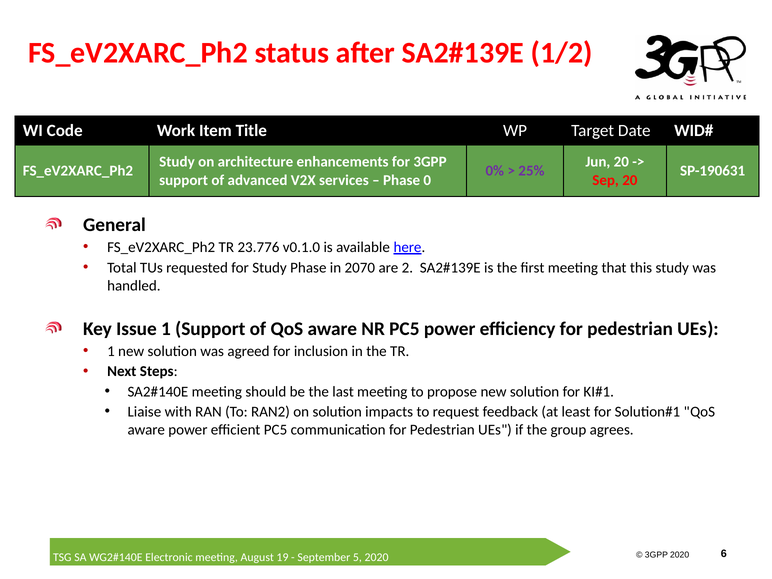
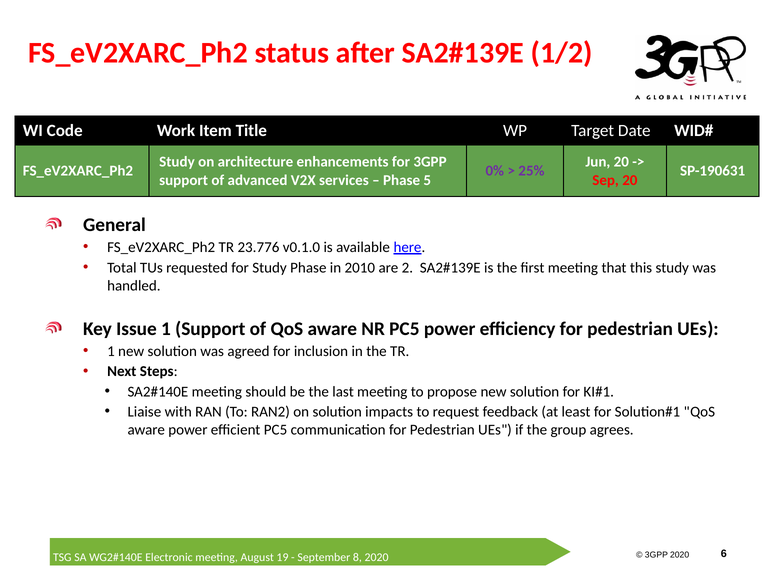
0: 0 -> 5
2070: 2070 -> 2010
5: 5 -> 8
